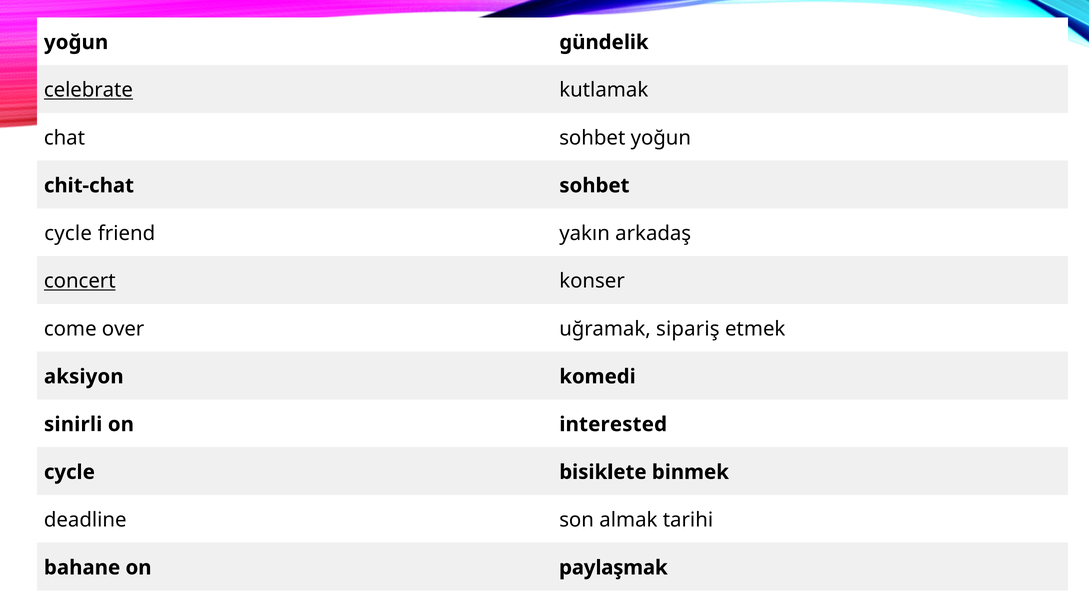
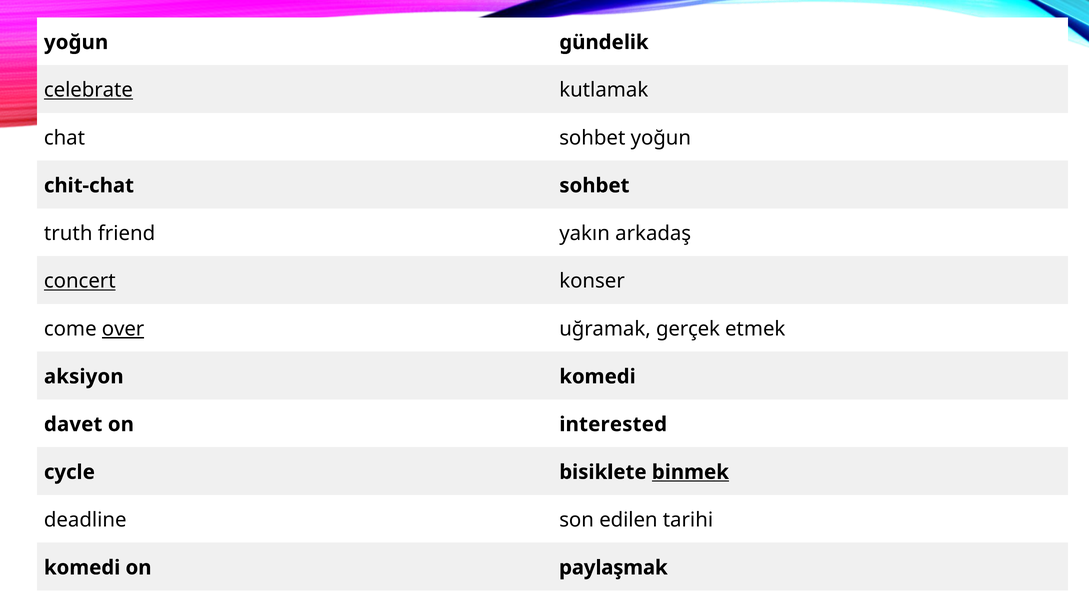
cycle at (68, 233): cycle -> truth
over underline: none -> present
sipariş: sipariş -> gerçek
sinirli: sinirli -> davet
binmek underline: none -> present
almak: almak -> edilen
bahane at (82, 567): bahane -> komedi
